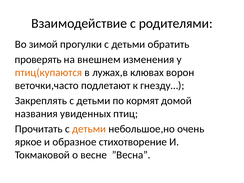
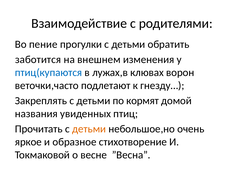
зимой: зимой -> пение
проверять: проверять -> заботится
птиц(купаются colour: orange -> blue
